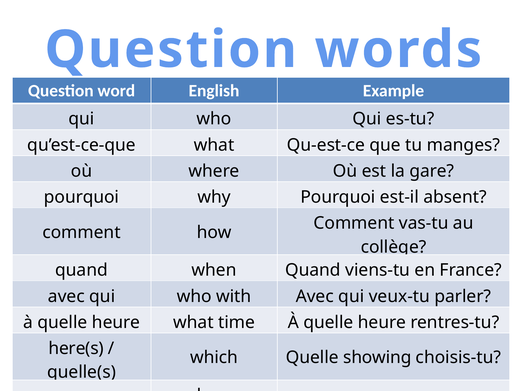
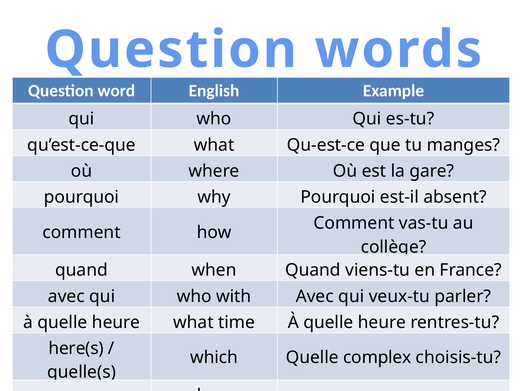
showing: showing -> complex
